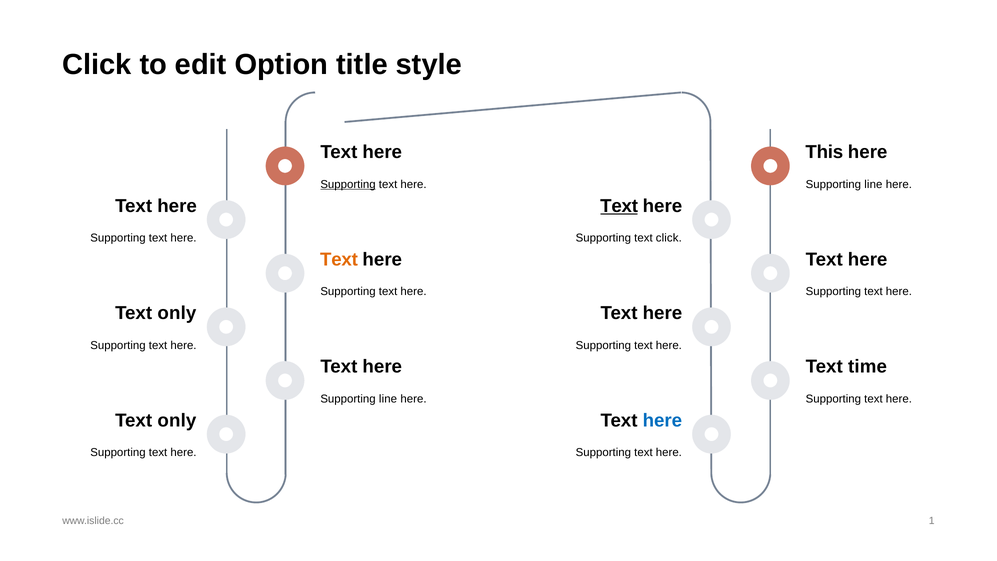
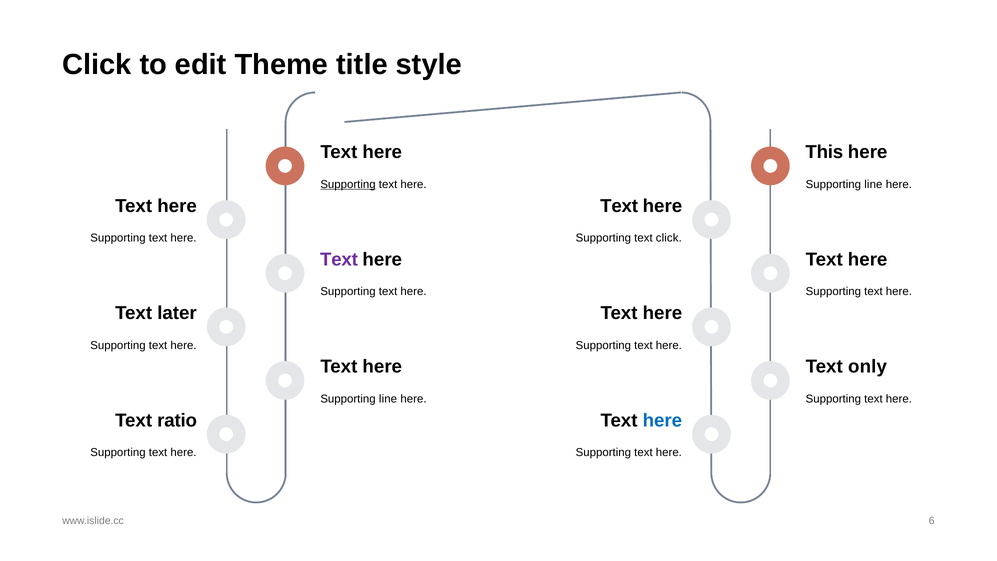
Option: Option -> Theme
Text at (619, 206) underline: present -> none
Text at (339, 259) colour: orange -> purple
only at (177, 313): only -> later
time: time -> only
only at (177, 420): only -> ratio
1: 1 -> 6
